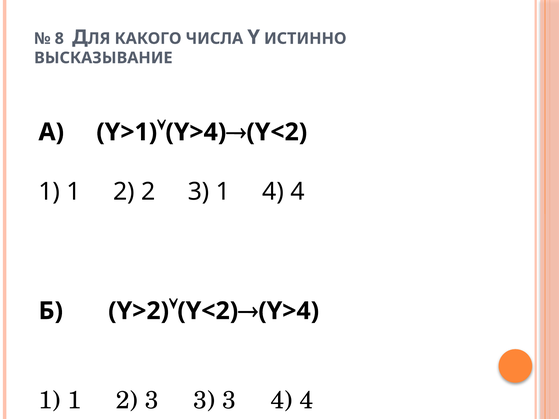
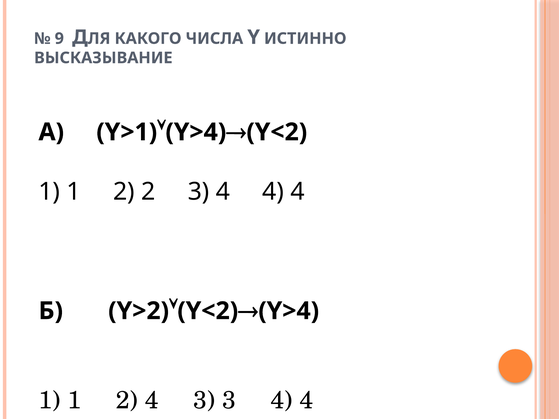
8: 8 -> 9
2 3 1: 1 -> 4
1 2 3: 3 -> 4
